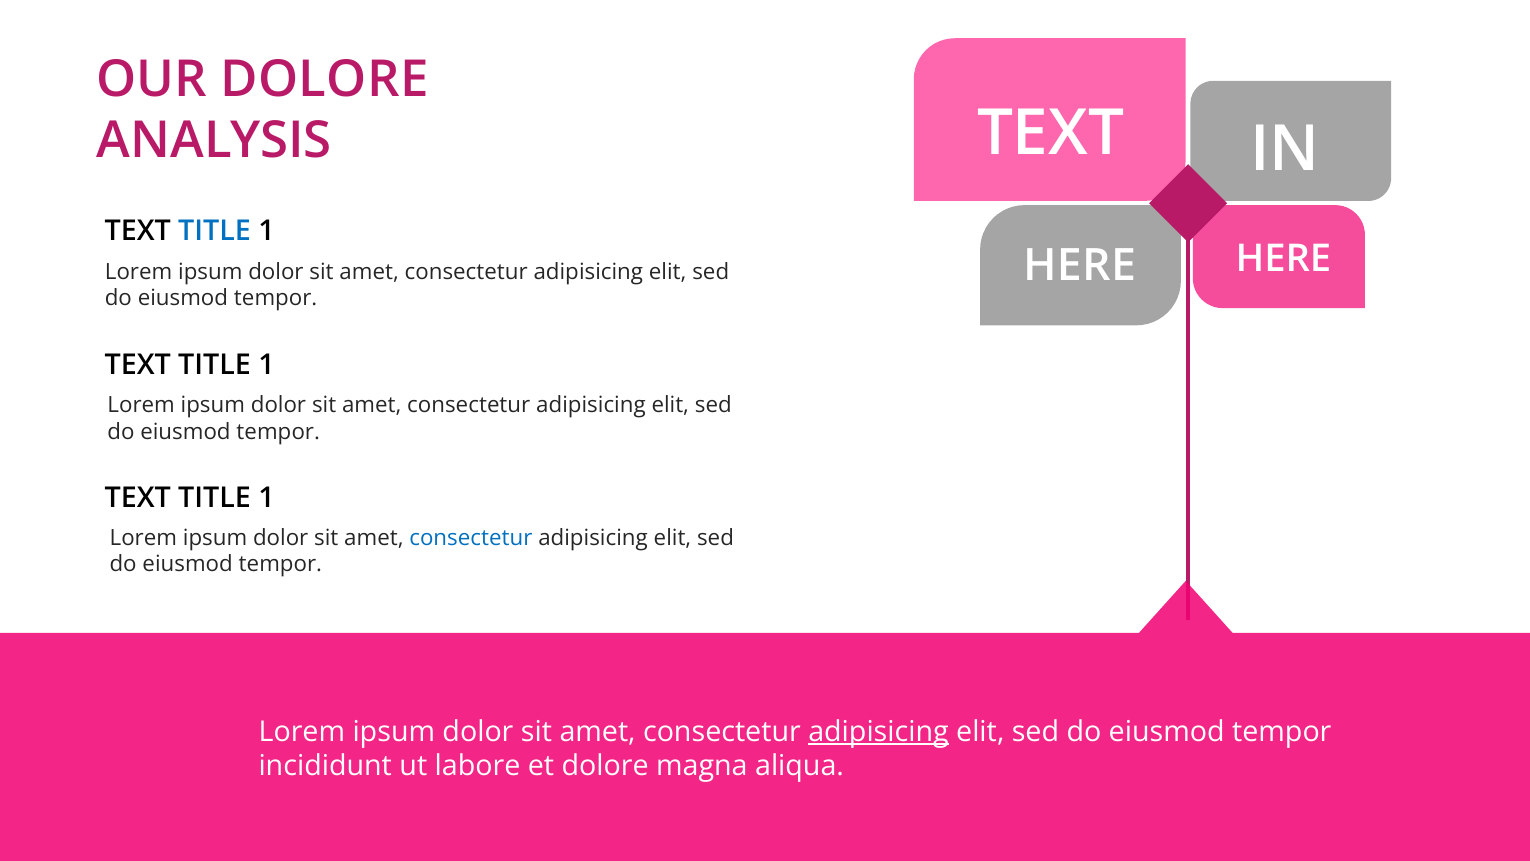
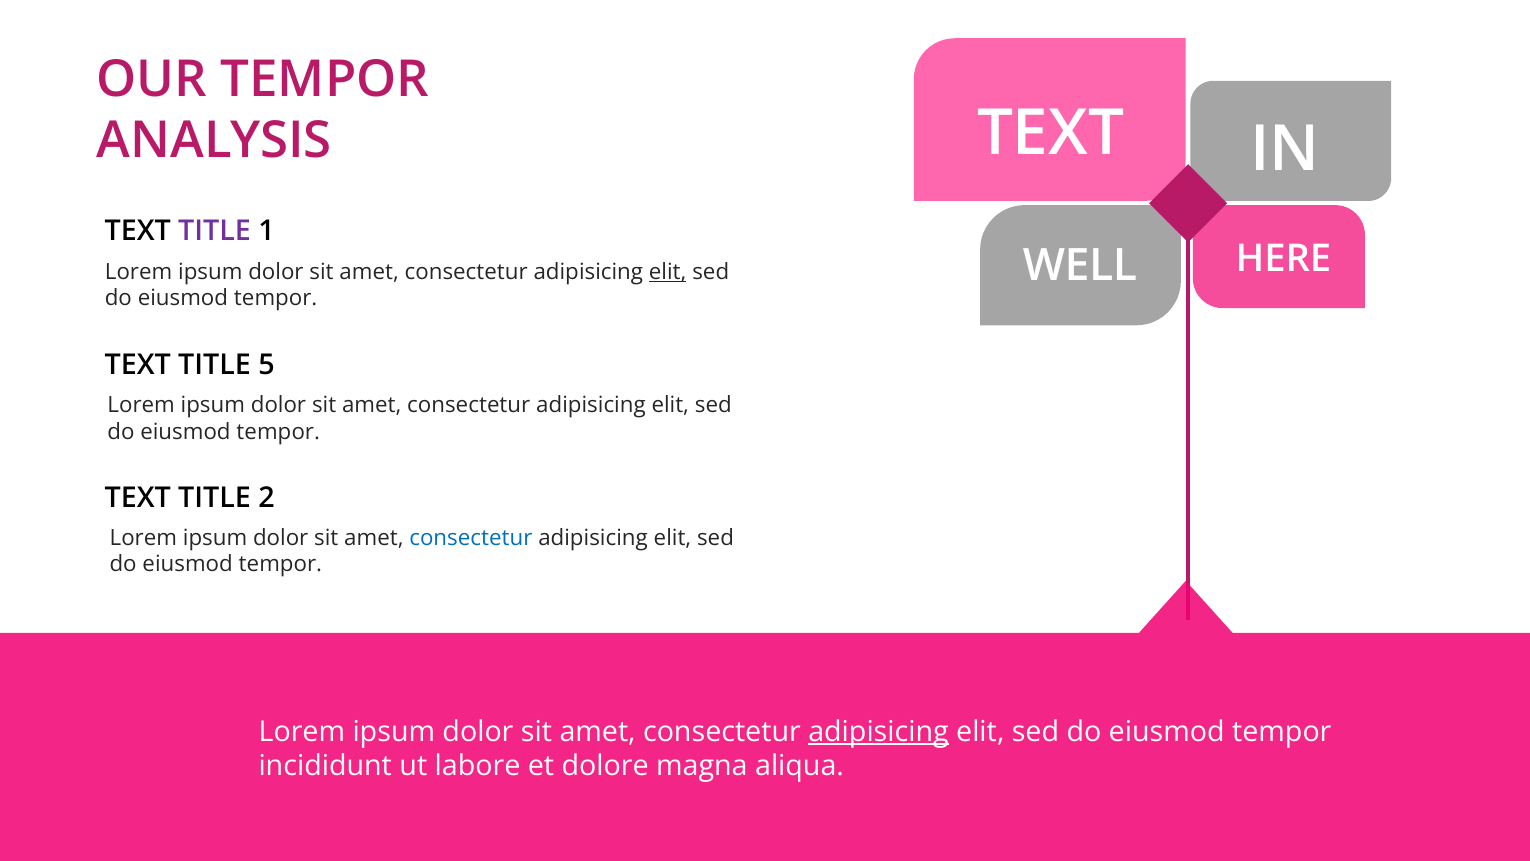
OUR DOLORE: DOLORE -> TEMPOR
TITLE at (215, 231) colour: blue -> purple
HERE at (1080, 265): HERE -> WELL
elit at (668, 272) underline: none -> present
1 at (267, 365): 1 -> 5
1 at (267, 498): 1 -> 2
